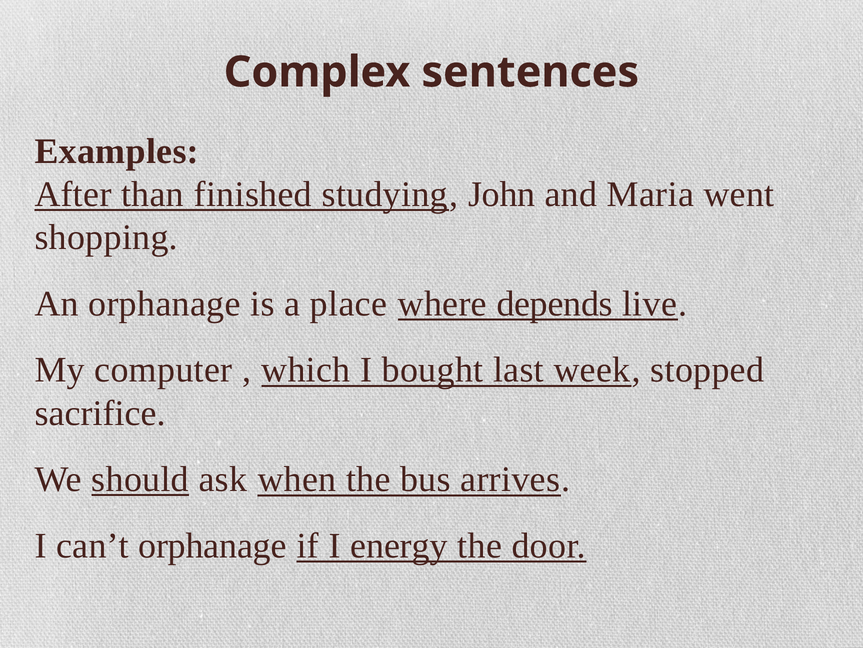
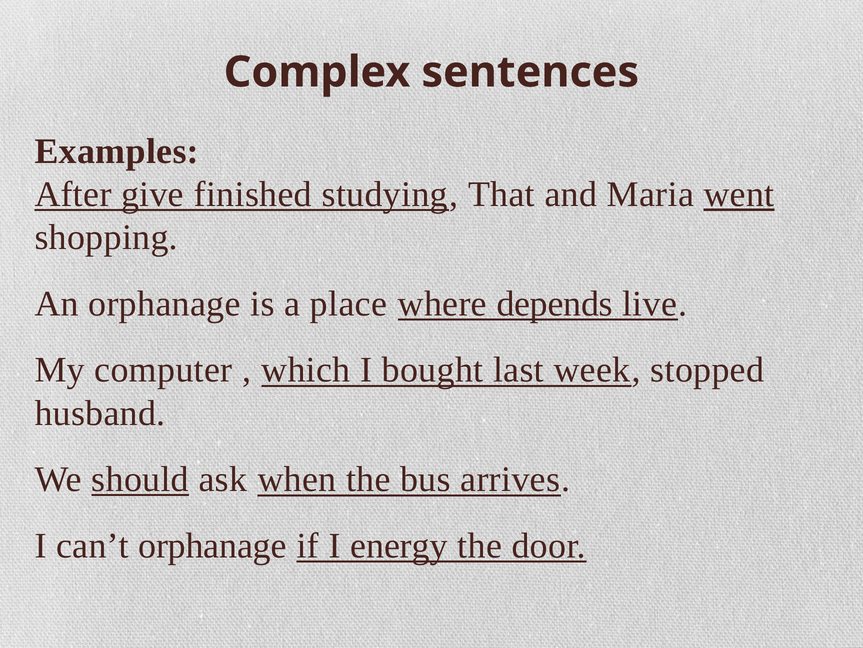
than: than -> give
John: John -> That
went underline: none -> present
sacrifice: sacrifice -> husband
